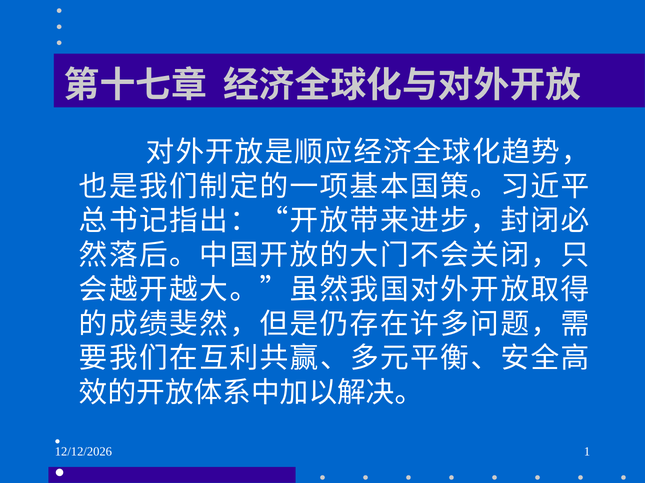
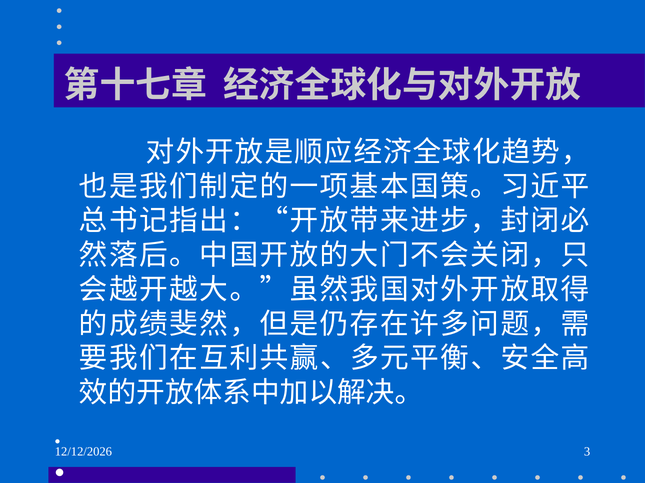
1: 1 -> 3
